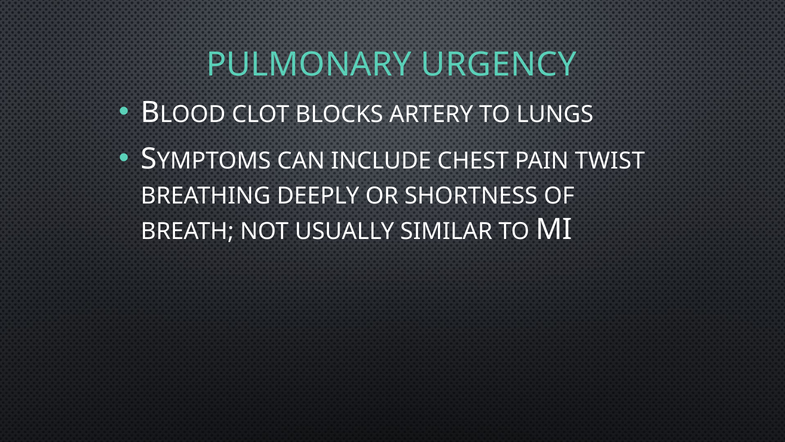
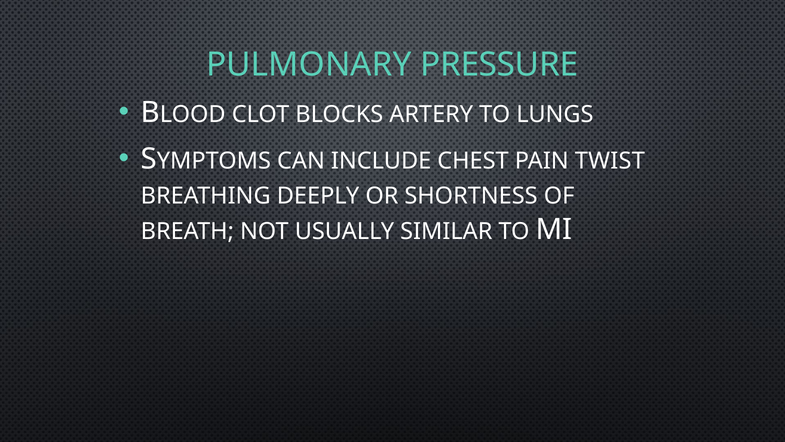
URGENCY: URGENCY -> PRESSURE
